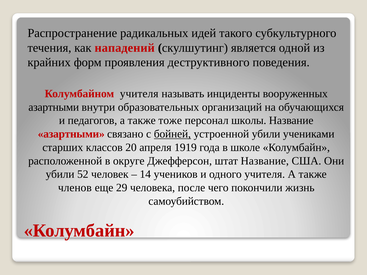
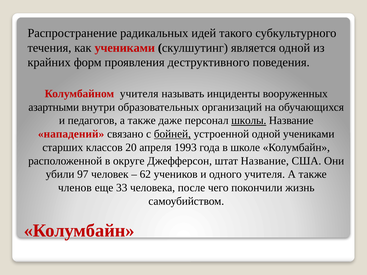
как нападений: нападений -> учениками
тоже: тоже -> даже
школы underline: none -> present
азартными at (71, 134): азартными -> нападений
устроенной убили: убили -> одной
1919: 1919 -> 1993
52: 52 -> 97
14: 14 -> 62
29: 29 -> 33
